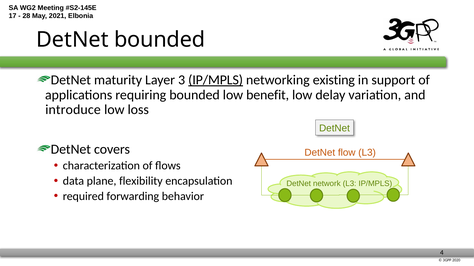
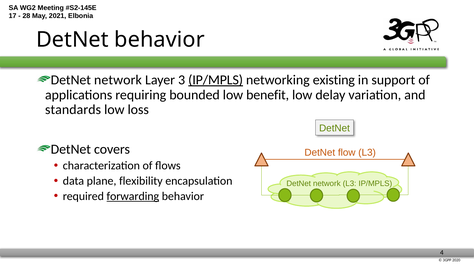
DetNet bounded: bounded -> behavior
maturity at (118, 80): maturity -> network
introduce: introduce -> standards
forwarding underline: none -> present
